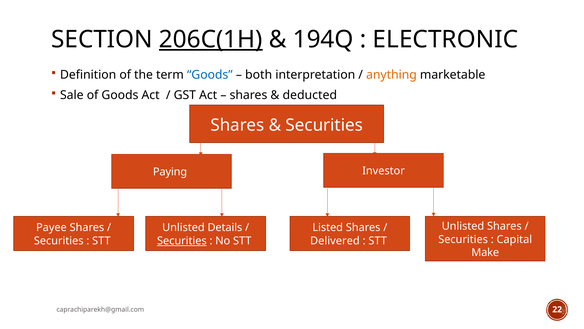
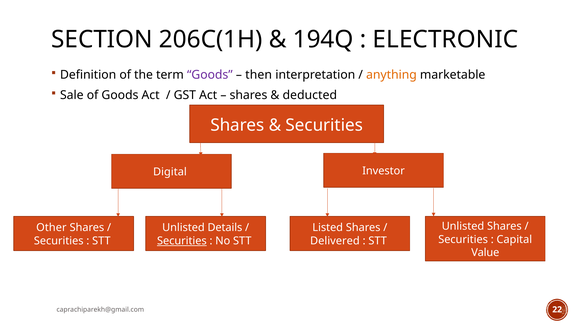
206C(1H underline: present -> none
Goods at (210, 75) colour: blue -> purple
both: both -> then
Paying: Paying -> Digital
Payee: Payee -> Other
Make: Make -> Value
